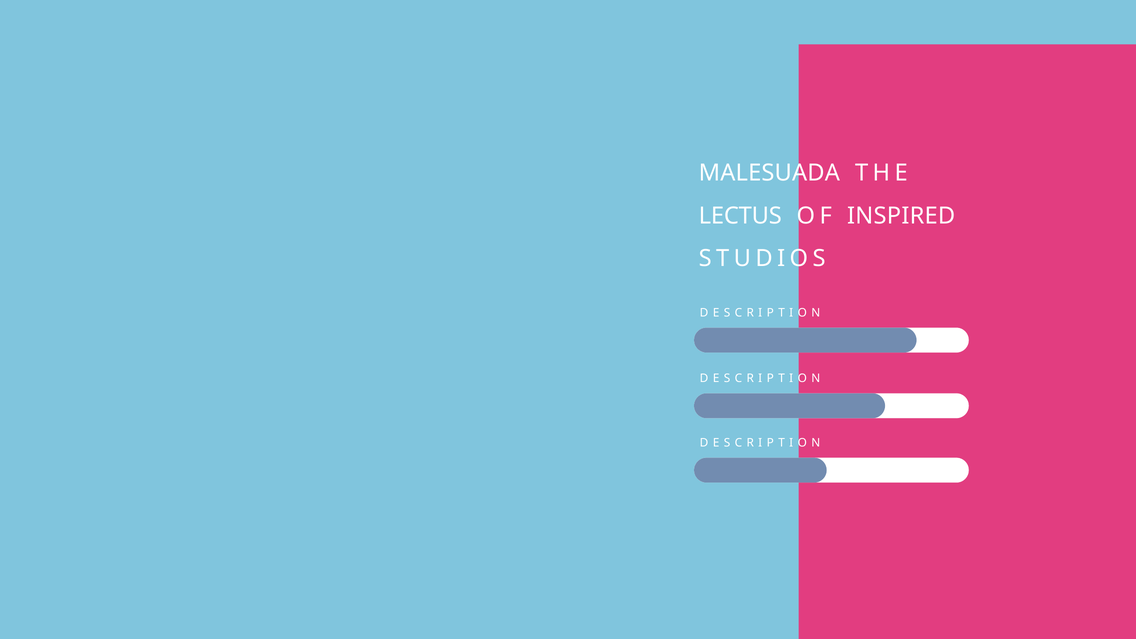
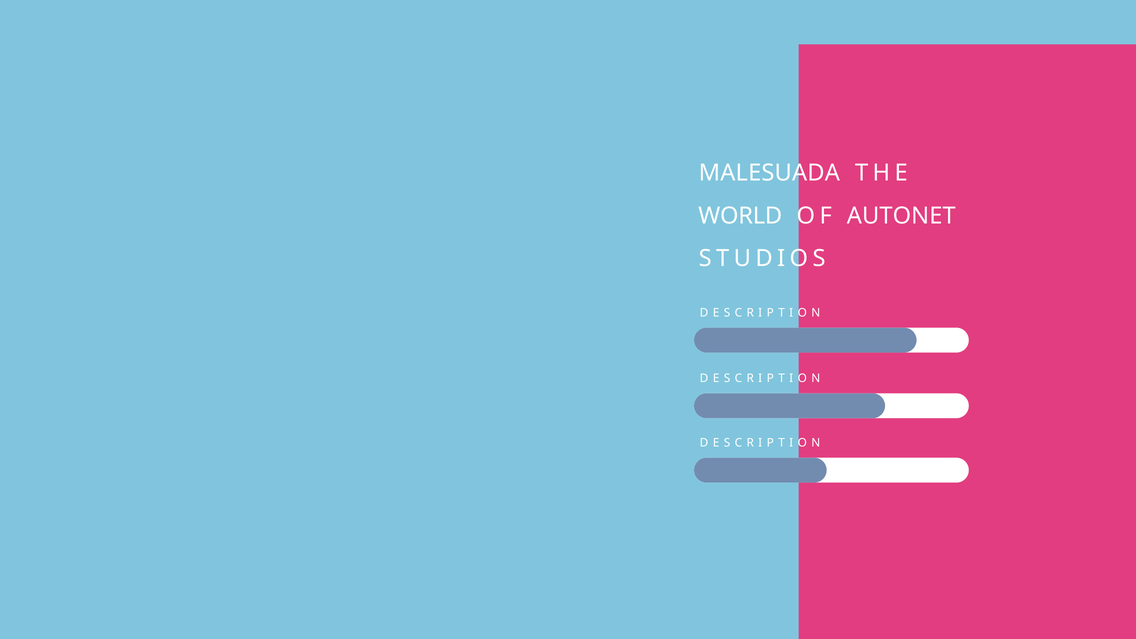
LECTUS: LECTUS -> WORLD
INSPIRED: INSPIRED -> AUTONET
